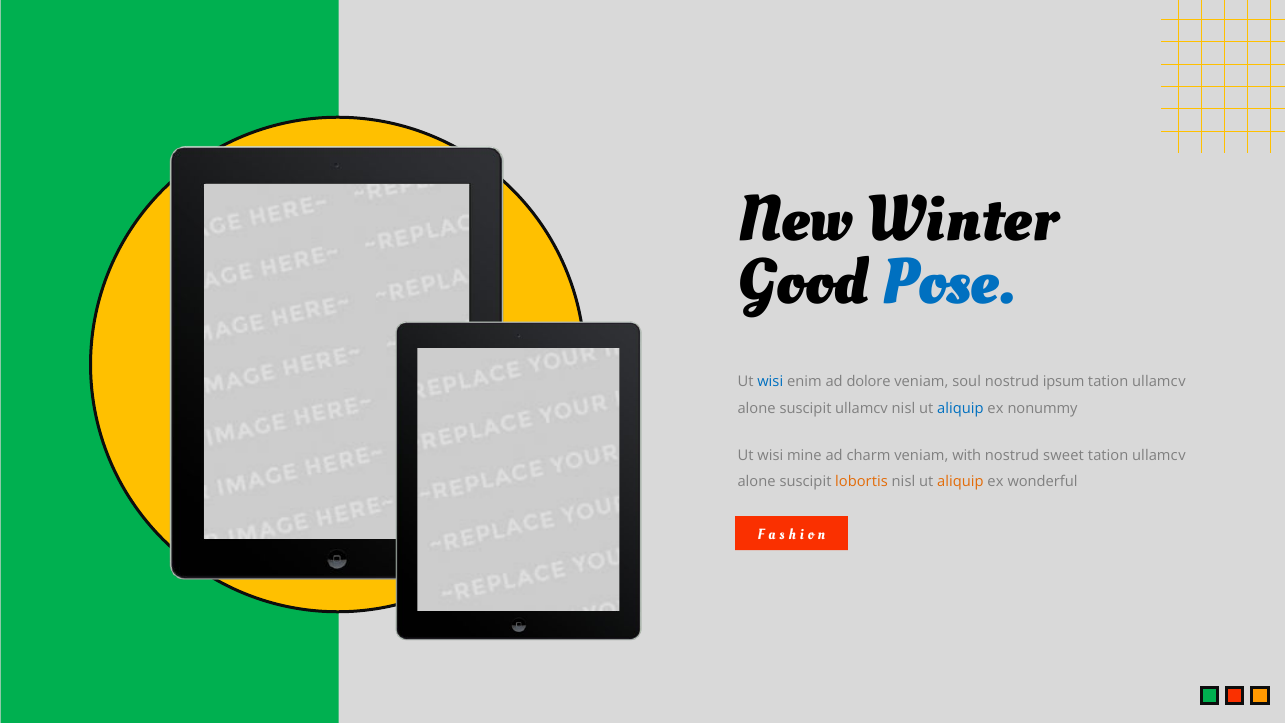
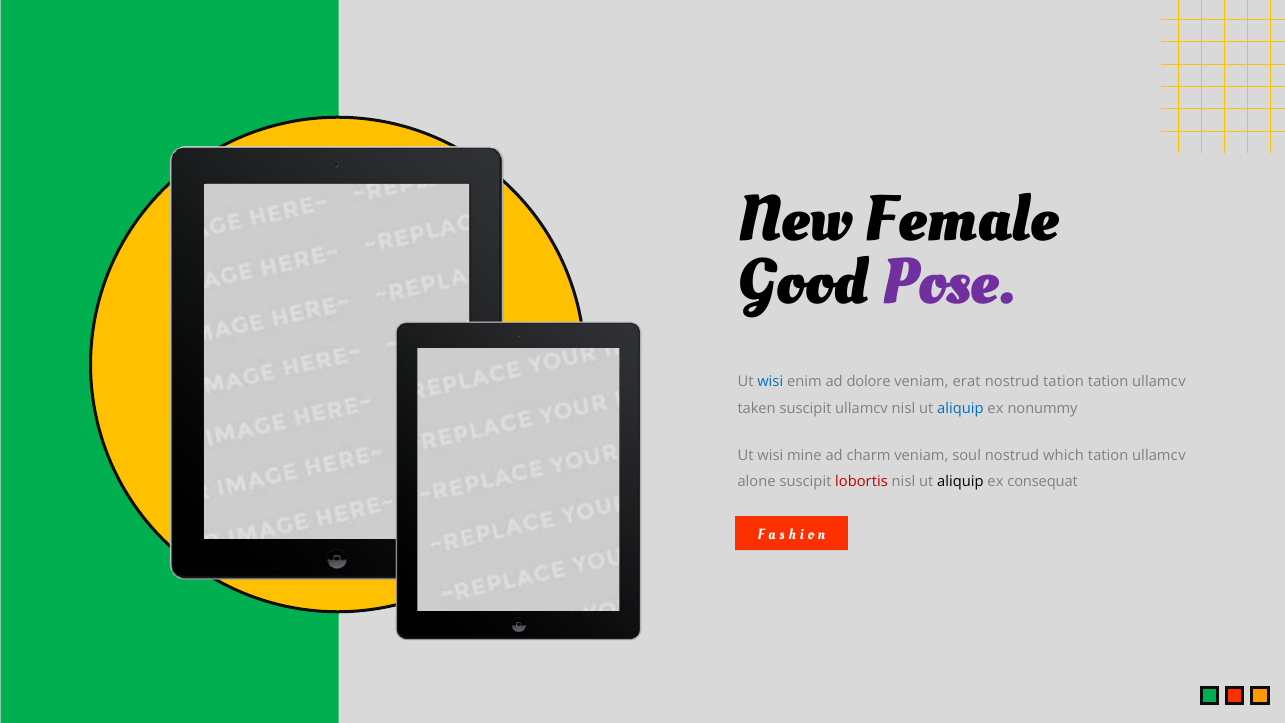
Winter: Winter -> Female
Pose colour: blue -> purple
soul: soul -> erat
nostrud ipsum: ipsum -> tation
alone at (757, 408): alone -> taken
with: with -> soul
sweet: sweet -> which
lobortis colour: orange -> red
aliquip at (960, 482) colour: orange -> black
wonderful: wonderful -> consequat
